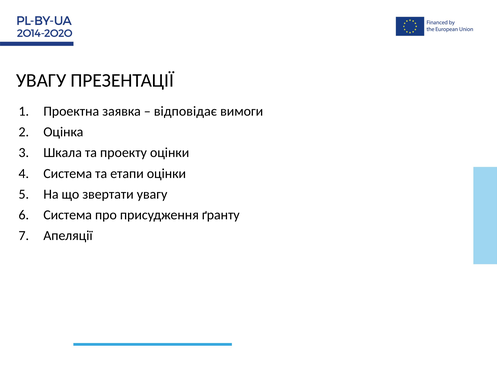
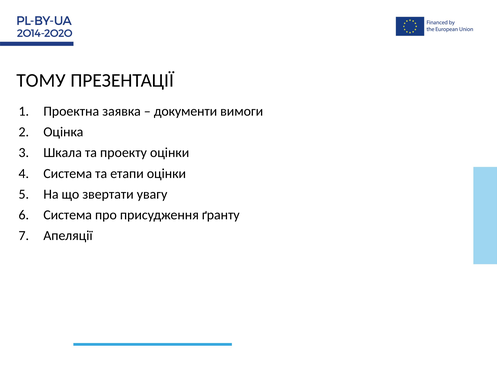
УВАГУ at (41, 80): УВАГУ -> ТОМУ
відповідає: відповідає -> документи
